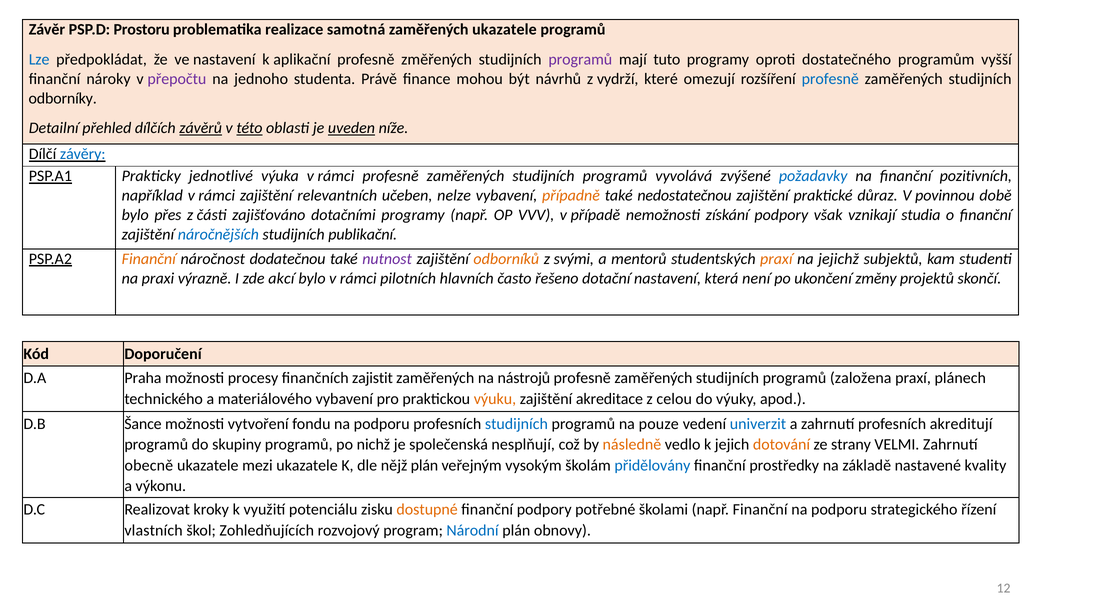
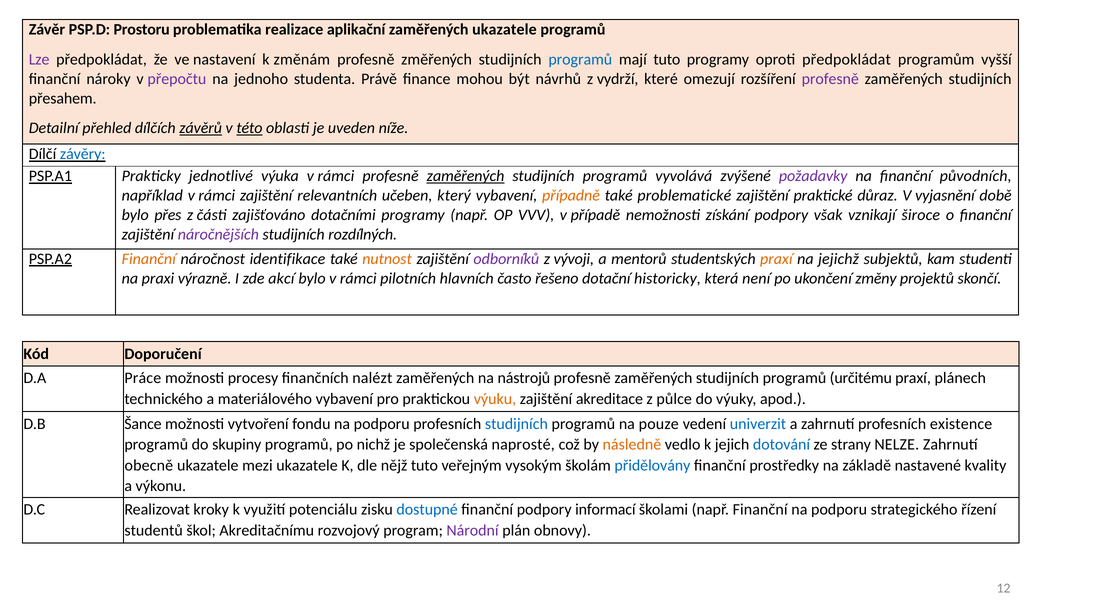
samotná: samotná -> aplikační
Lze colour: blue -> purple
aplikační: aplikační -> změnám
programů at (580, 59) colour: purple -> blue
oproti dostatečného: dostatečného -> předpokládat
profesně at (830, 79) colour: blue -> purple
odborníky: odborníky -> přesahem
uveden underline: present -> none
zaměřených at (466, 176) underline: none -> present
požadavky colour: blue -> purple
pozitivních: pozitivních -> původních
nelze: nelze -> který
nedostatečnou: nedostatečnou -> problematické
povinnou: povinnou -> vyjasnění
studia: studia -> široce
náročnějších colour: blue -> purple
publikační: publikační -> rozdílných
dodatečnou: dodatečnou -> identifikace
nutnost colour: purple -> orange
odborníků colour: orange -> purple
svými: svými -> vývoji
dotační nastavení: nastavení -> historicky
Praha: Praha -> Práce
zajistit: zajistit -> nalézt
založena: založena -> určitému
celou: celou -> půlce
akreditují: akreditují -> existence
nesplňují: nesplňují -> naprosté
dotování colour: orange -> blue
VELMI: VELMI -> NELZE
nějž plán: plán -> tuto
dostupné colour: orange -> blue
potřebné: potřebné -> informací
vlastních: vlastních -> studentů
Zohledňujících: Zohledňujících -> Akreditačnímu
Národní colour: blue -> purple
